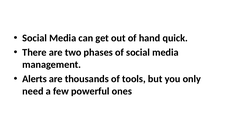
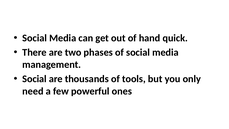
Alerts at (35, 79): Alerts -> Social
